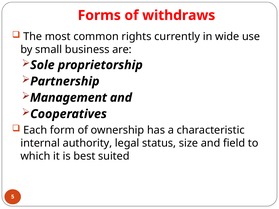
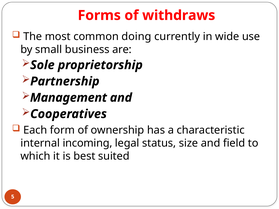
rights: rights -> doing
authority: authority -> incoming
